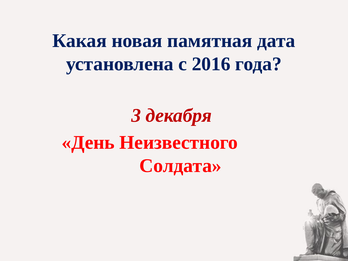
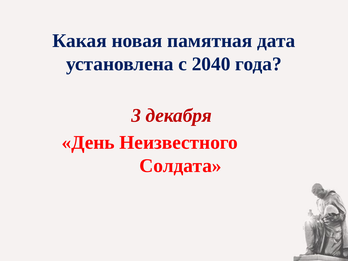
2016: 2016 -> 2040
